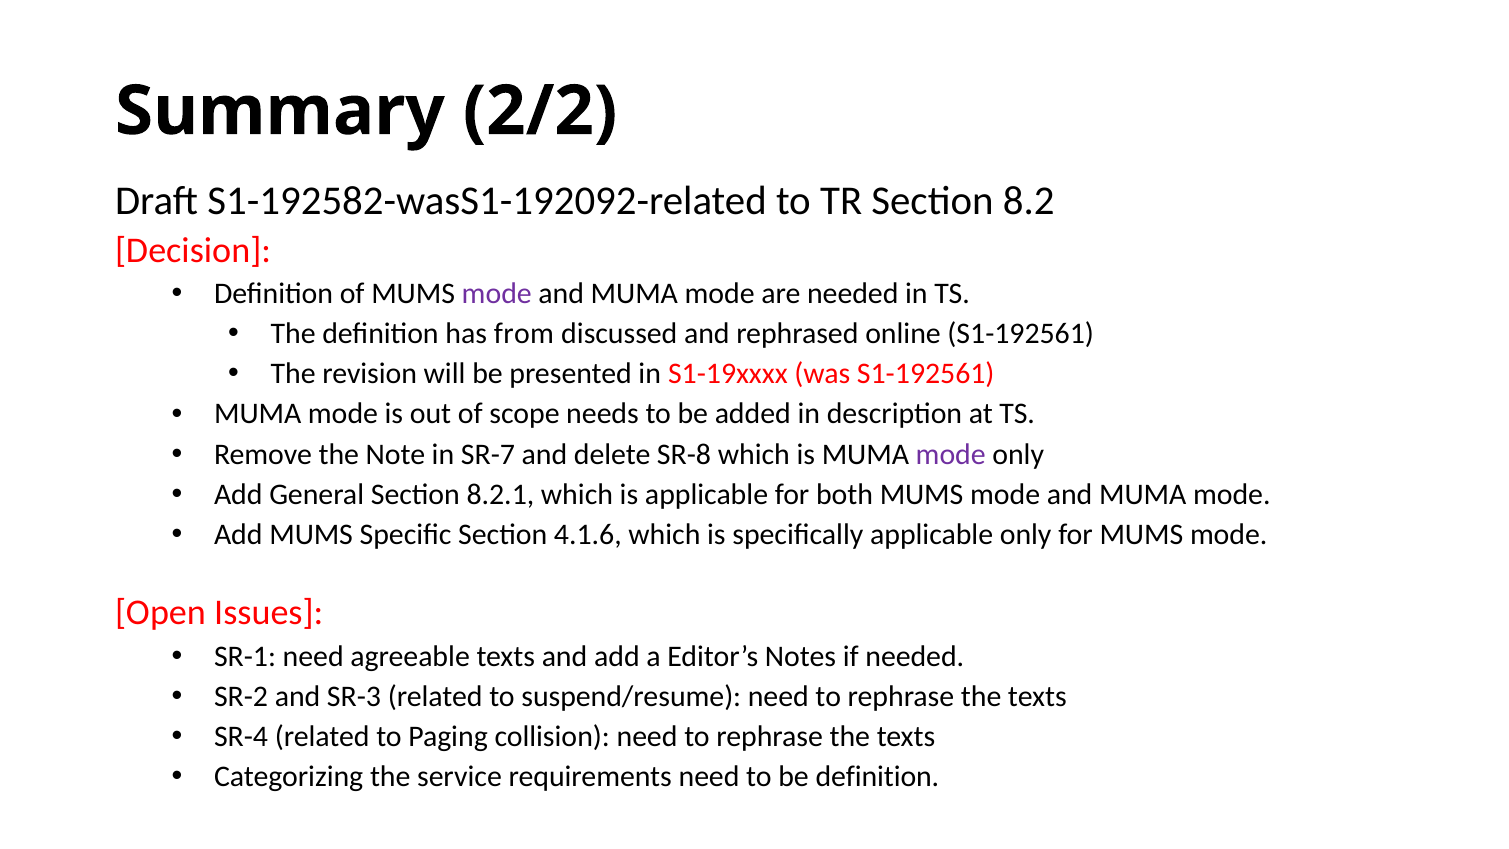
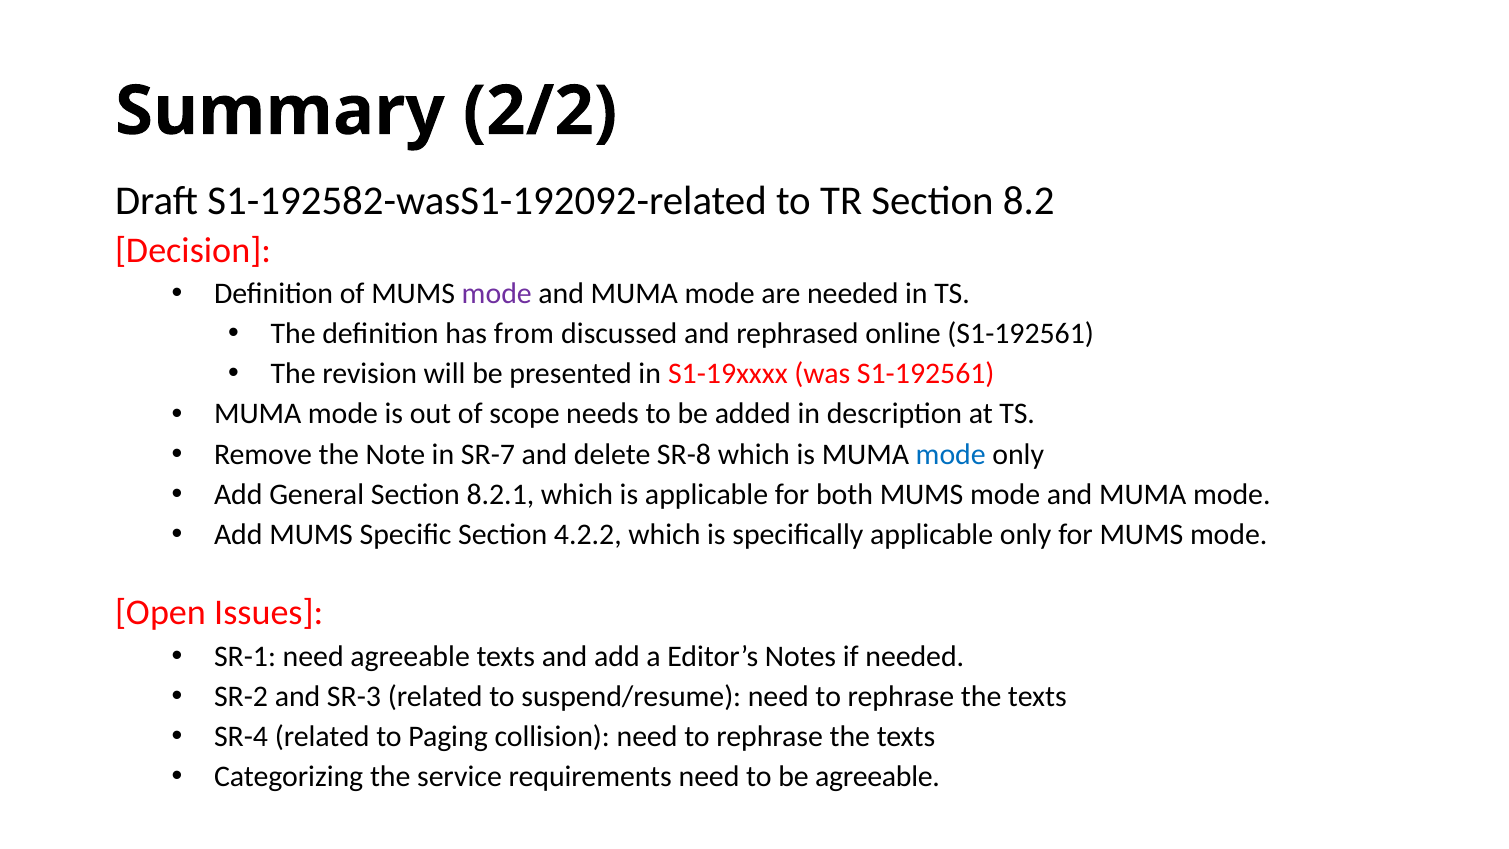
mode at (951, 454) colour: purple -> blue
4.1.6: 4.1.6 -> 4.2.2
be definition: definition -> agreeable
